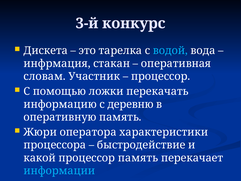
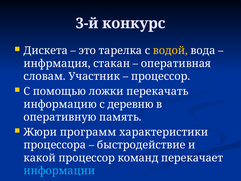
водой colour: light blue -> yellow
оператора: оператора -> программ
процессор память: память -> команд
